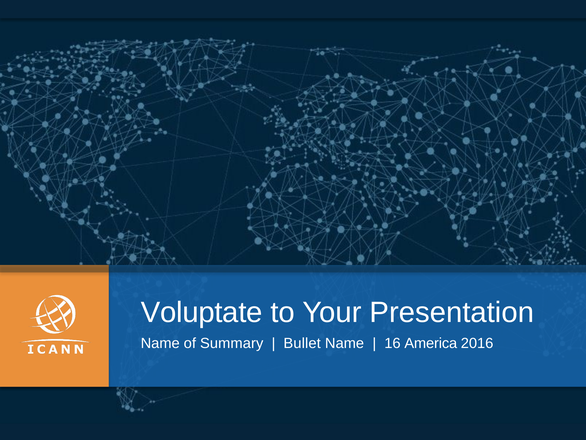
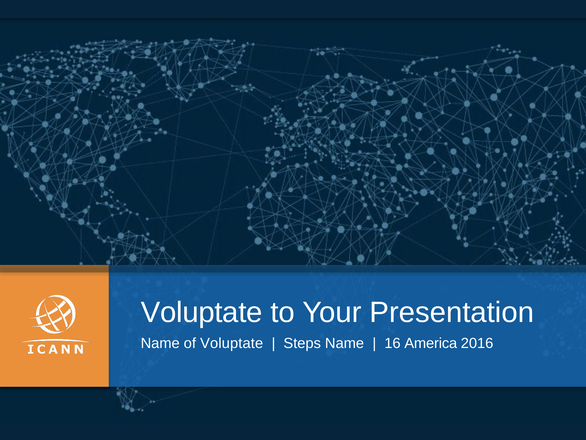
of Summary: Summary -> Voluptate
Bullet: Bullet -> Steps
